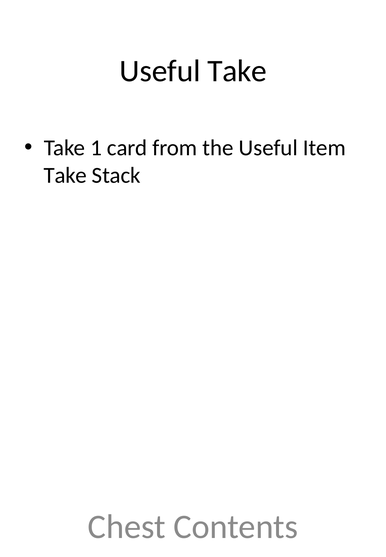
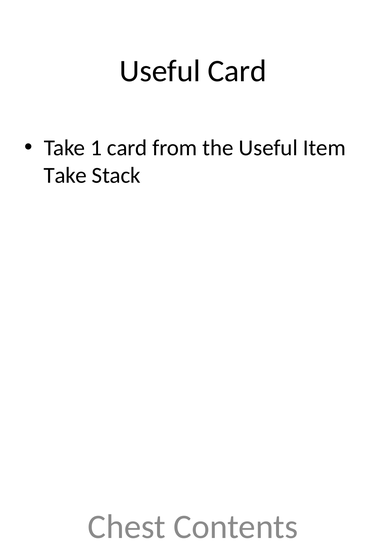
Useful Take: Take -> Card
